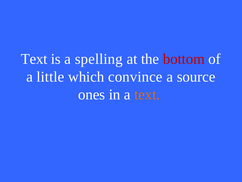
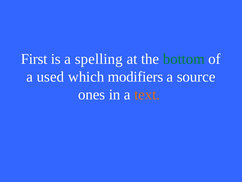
Text at (34, 59): Text -> First
bottom colour: red -> green
little: little -> used
convince: convince -> modifiers
